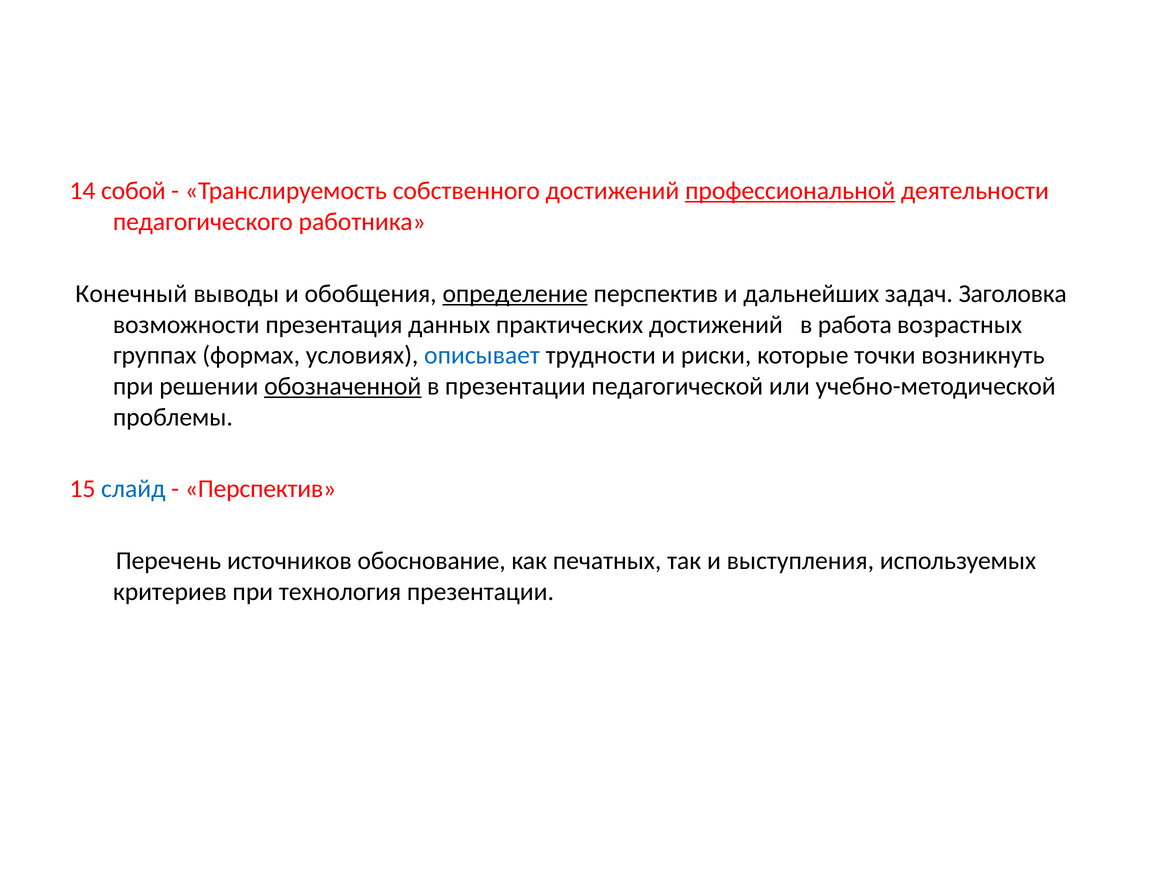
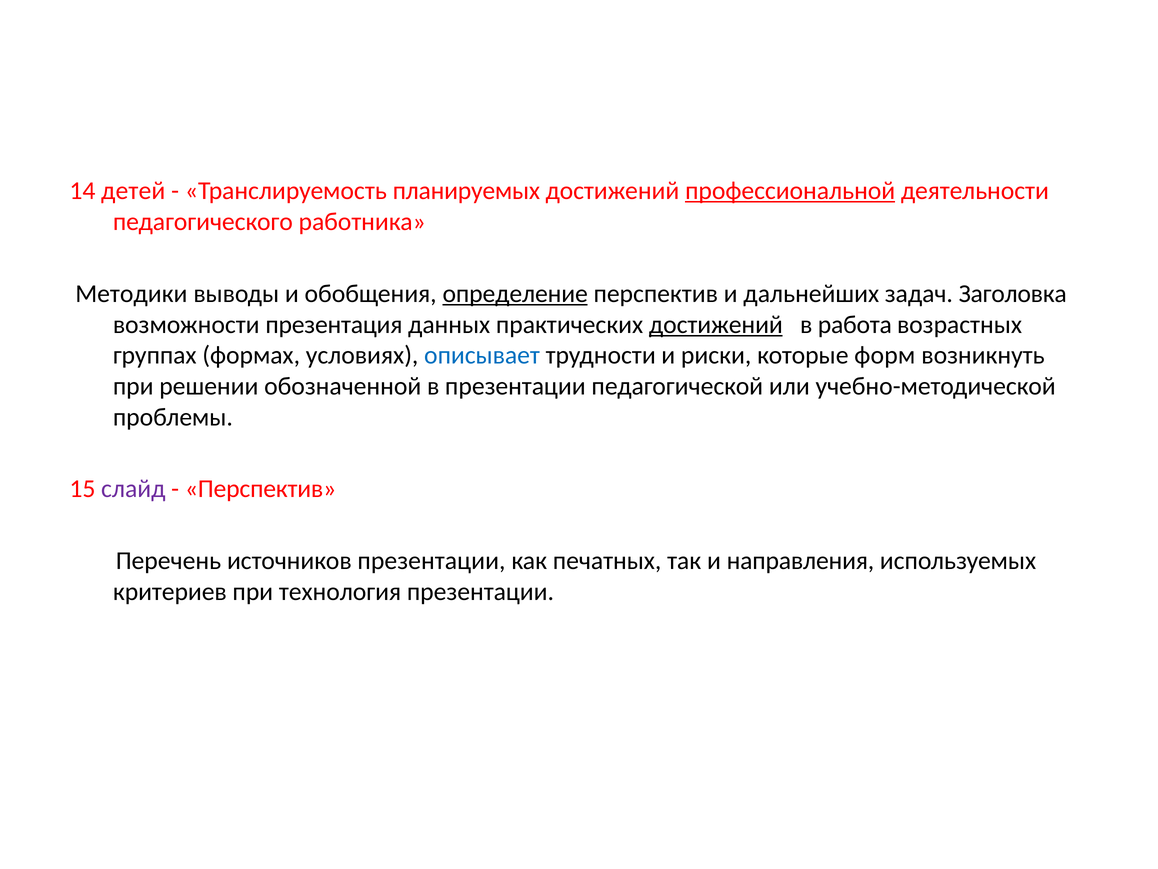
собой: собой -> детей
собственного: собственного -> планируемых
Конечный: Конечный -> Методики
достижений at (716, 324) underline: none -> present
точки: точки -> форм
обозначенной underline: present -> none
слайд colour: blue -> purple
источников обоснование: обоснование -> презентации
выступления: выступления -> направления
